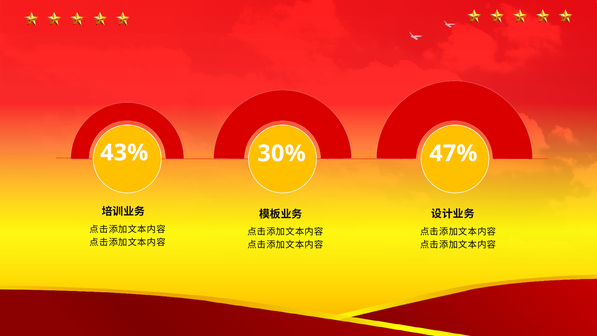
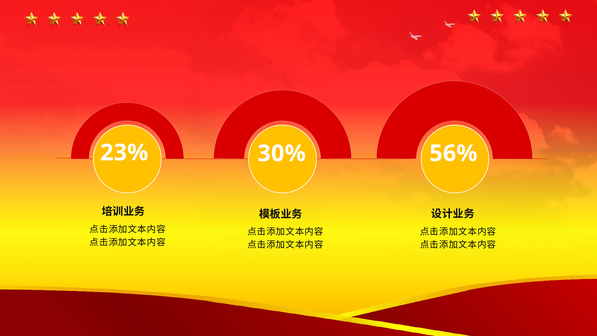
43%: 43% -> 23%
47%: 47% -> 56%
